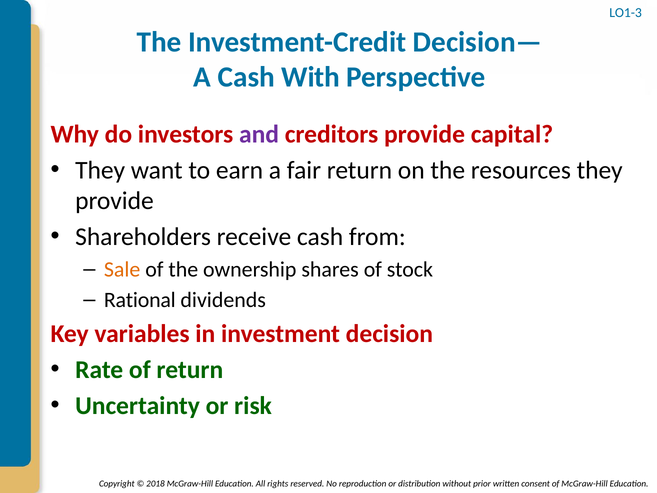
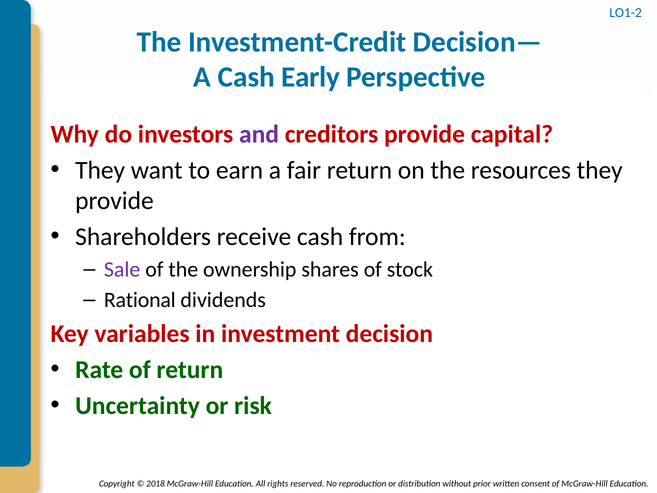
LO1-3: LO1-3 -> LO1-2
With: With -> Early
Sale colour: orange -> purple
